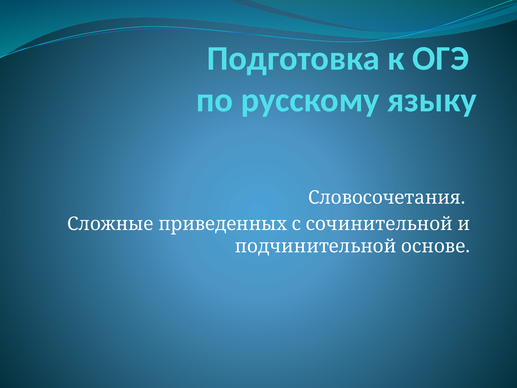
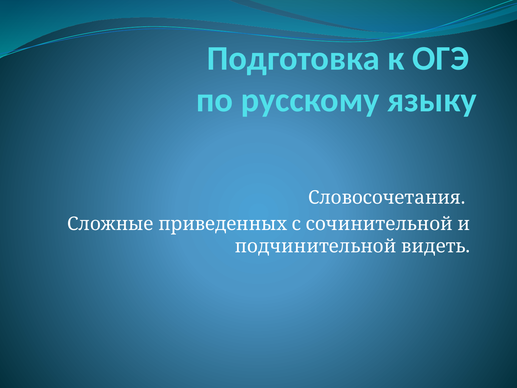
основе: основе -> видеть
